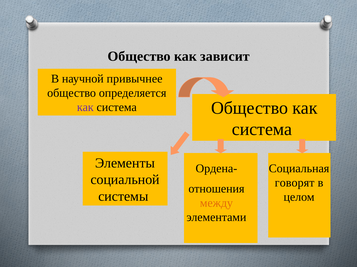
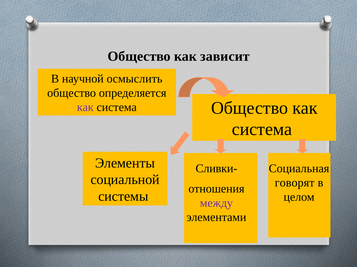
привычнее: привычнее -> осмыслить
Ордена-: Ордена- -> Сливки-
между colour: orange -> purple
